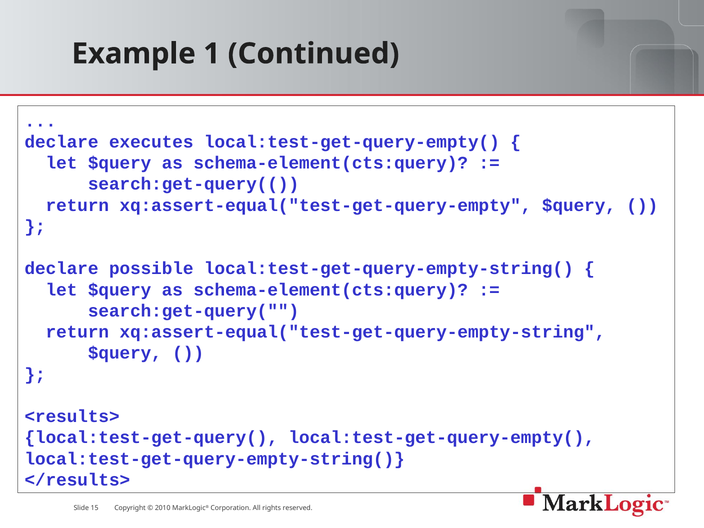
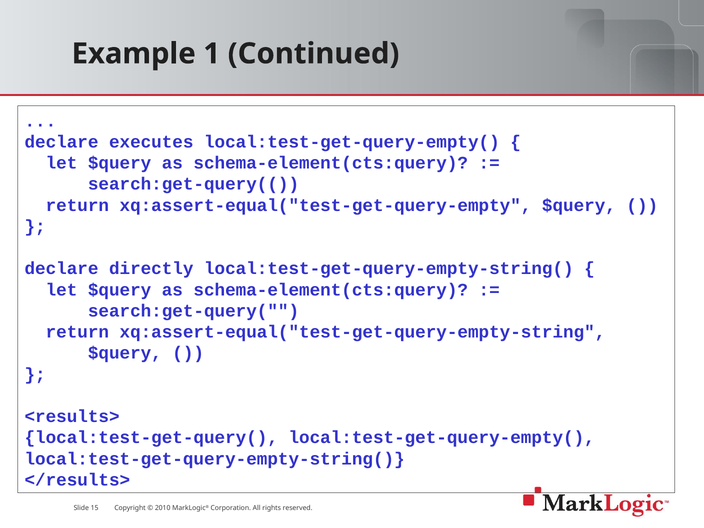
possible: possible -> directly
